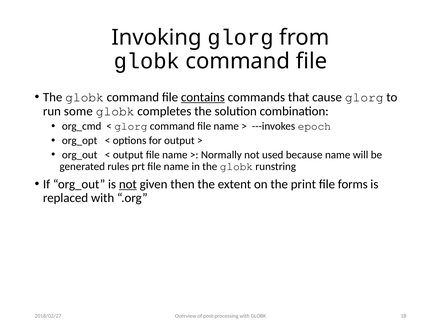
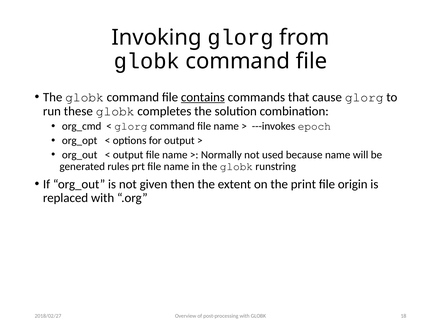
some: some -> these
not at (128, 184) underline: present -> none
forms: forms -> origin
